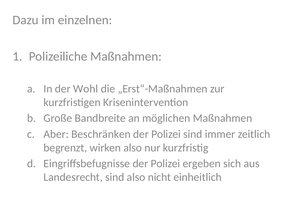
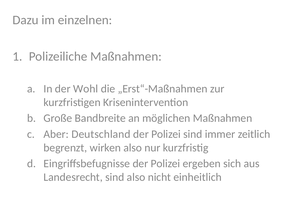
Beschränken: Beschränken -> Deutschland
